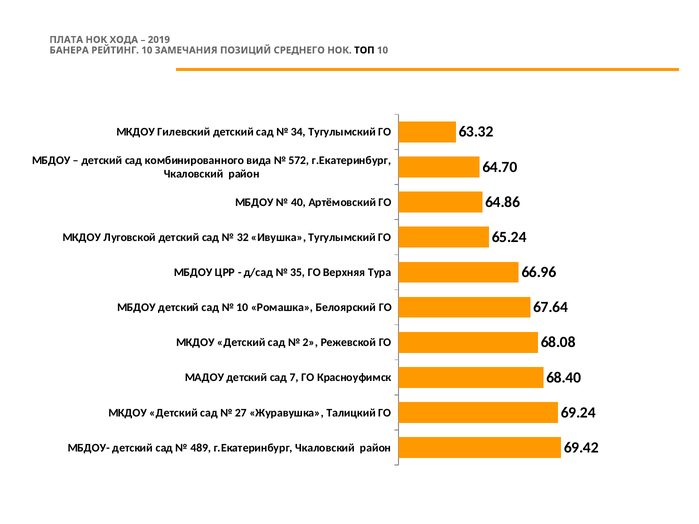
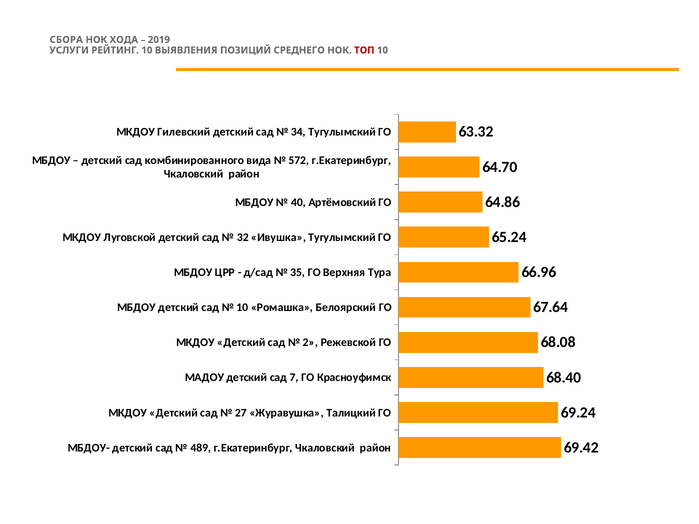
ПЛАТА: ПЛАТА -> СБОРА
БАНЕРА: БАНЕРА -> УСЛУГИ
ЗАМЕЧАНИЯ: ЗАМЕЧАНИЯ -> ВЫЯВЛЕНИЯ
ТОП colour: black -> red
